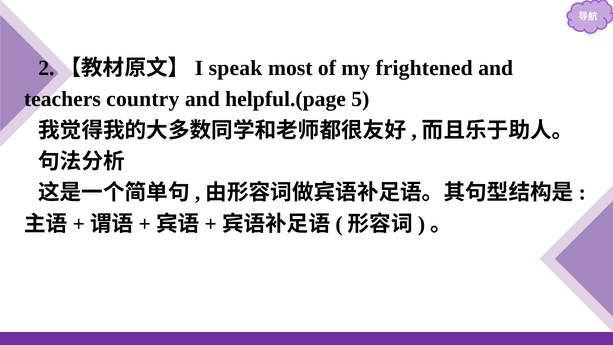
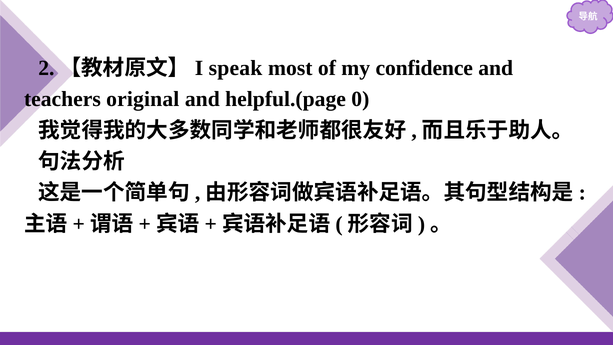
frightened: frightened -> confidence
country: country -> original
5: 5 -> 0
